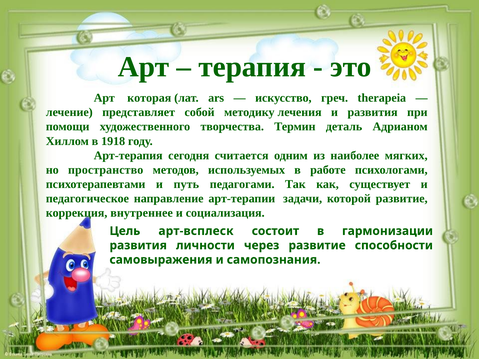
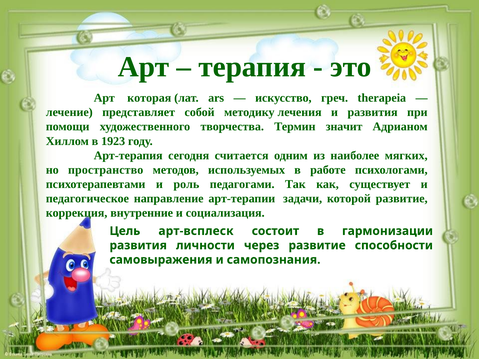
деталь: деталь -> значит
1918: 1918 -> 1923
путь: путь -> роль
внутреннее: внутреннее -> внутренние
